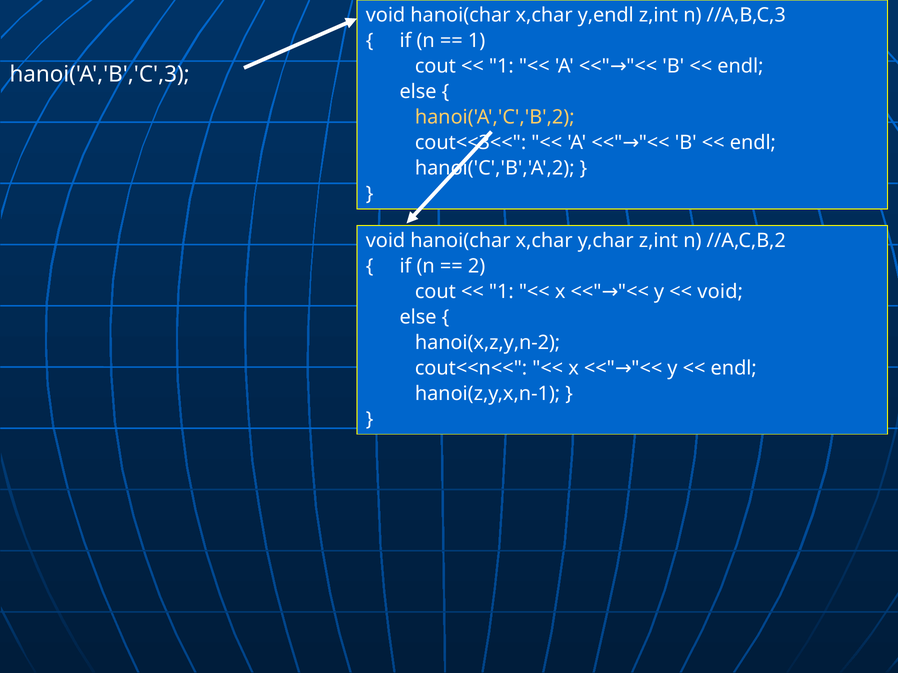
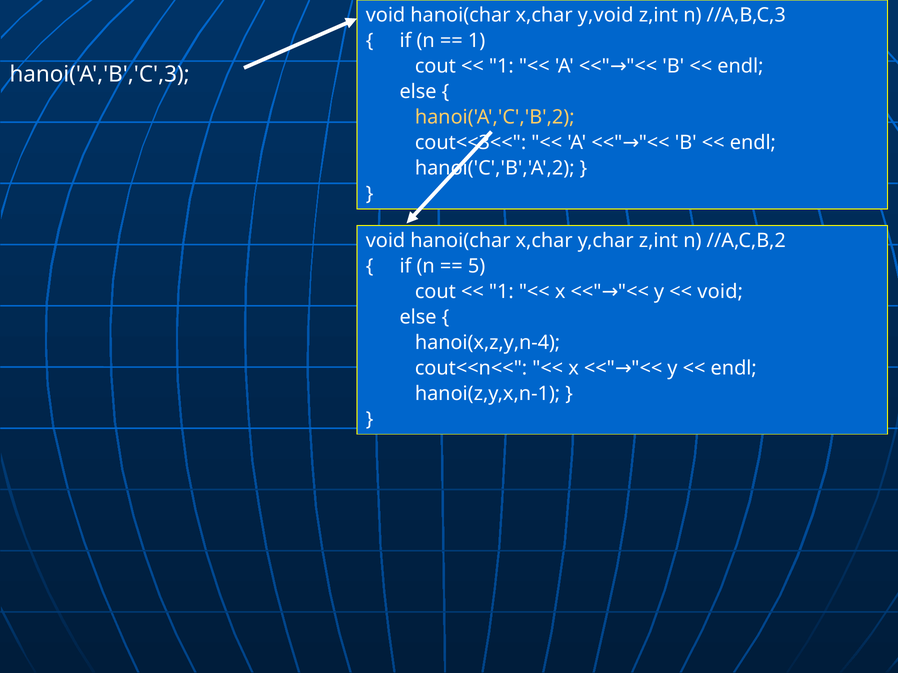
y,endl: y,endl -> y,void
2: 2 -> 5
hanoi(x,z,y,n-2: hanoi(x,z,y,n-2 -> hanoi(x,z,y,n-4
